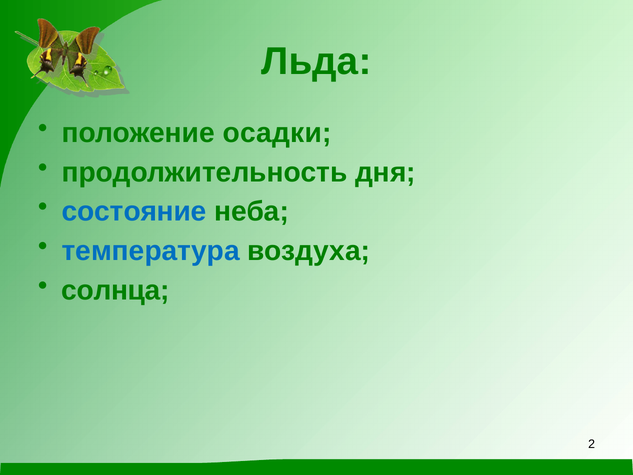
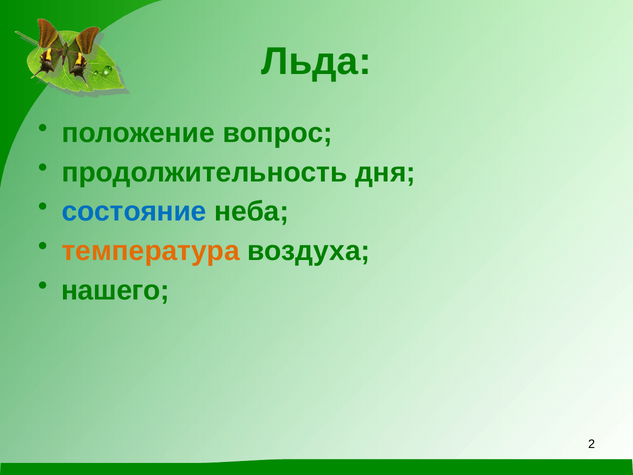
осадки: осадки -> вопрос
температура colour: blue -> orange
солнца: солнца -> нашего
